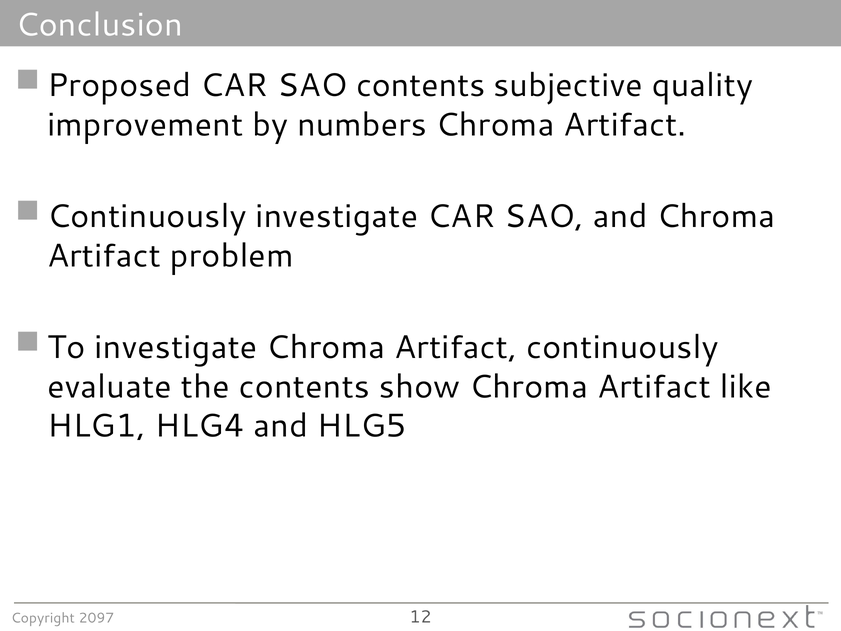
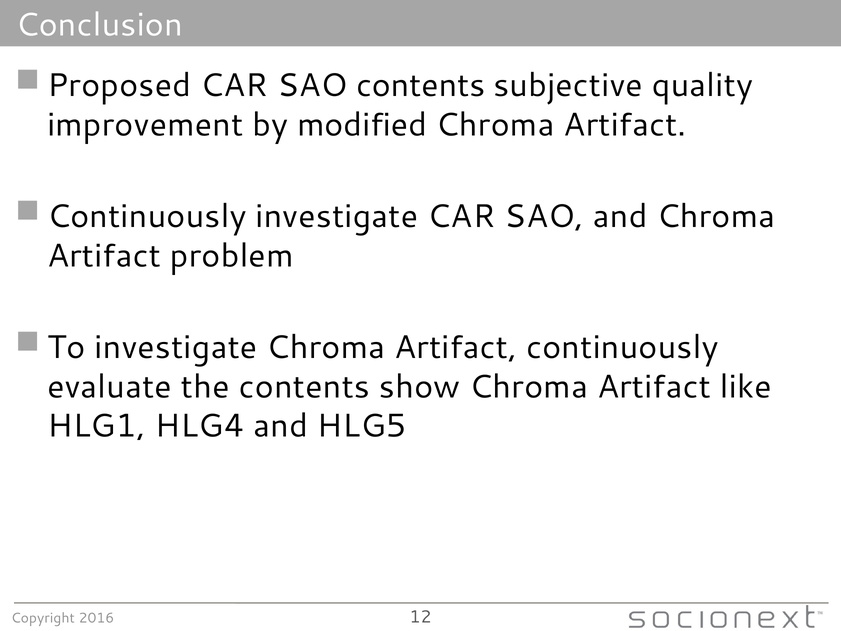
numbers: numbers -> modified
2097: 2097 -> 2016
